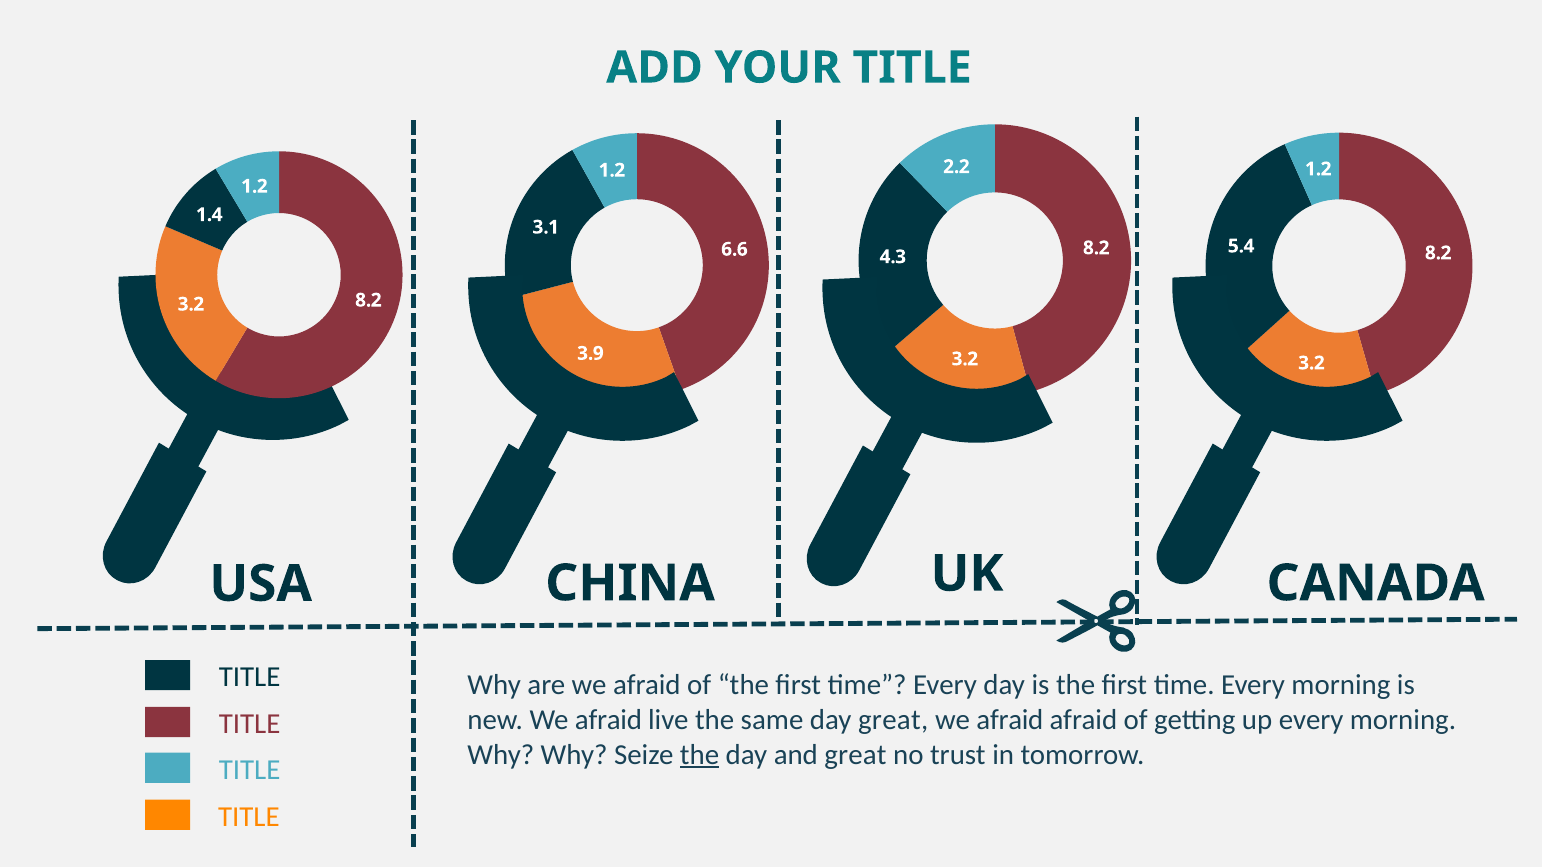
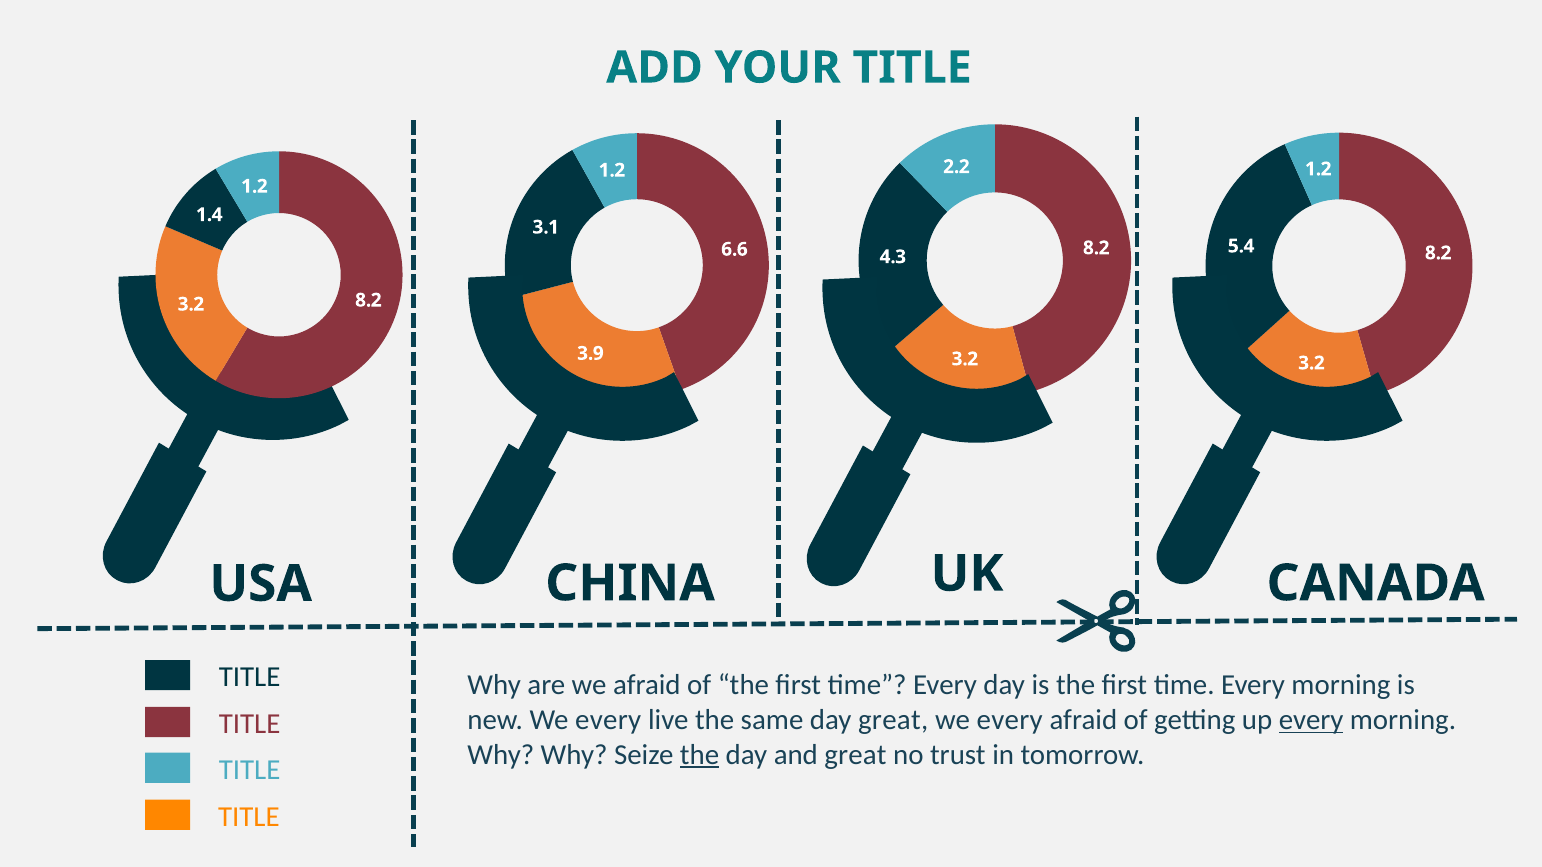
new We afraid: afraid -> every
afraid at (1010, 720): afraid -> every
every at (1311, 720) underline: none -> present
